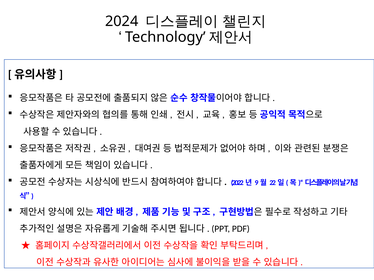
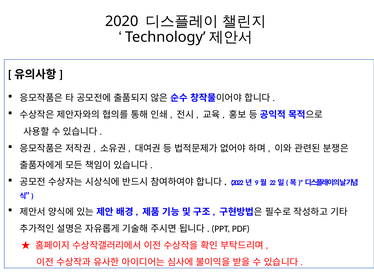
2024: 2024 -> 2020
